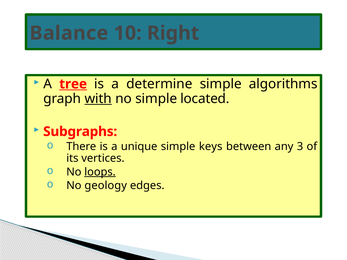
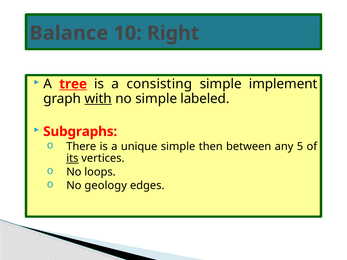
determine: determine -> consisting
algorithms: algorithms -> implement
located: located -> labeled
keys: keys -> then
3: 3 -> 5
its underline: none -> present
loops underline: present -> none
